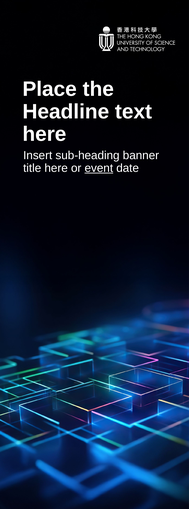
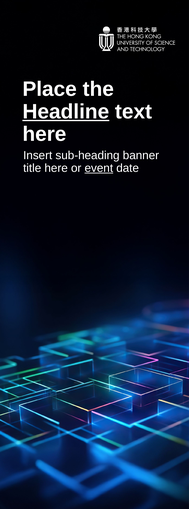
Headline underline: none -> present
